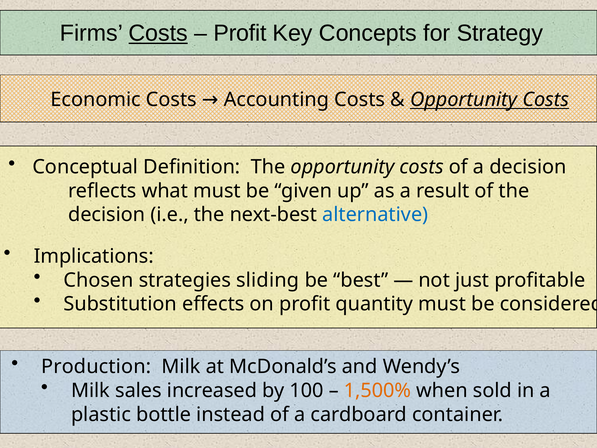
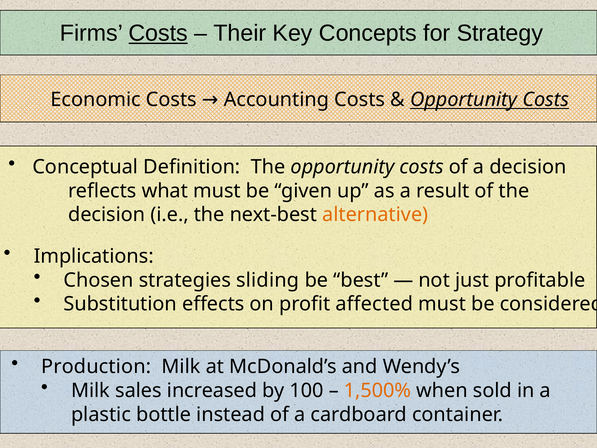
Profit at (240, 33): Profit -> Their
alternative colour: blue -> orange
quantity: quantity -> affected
